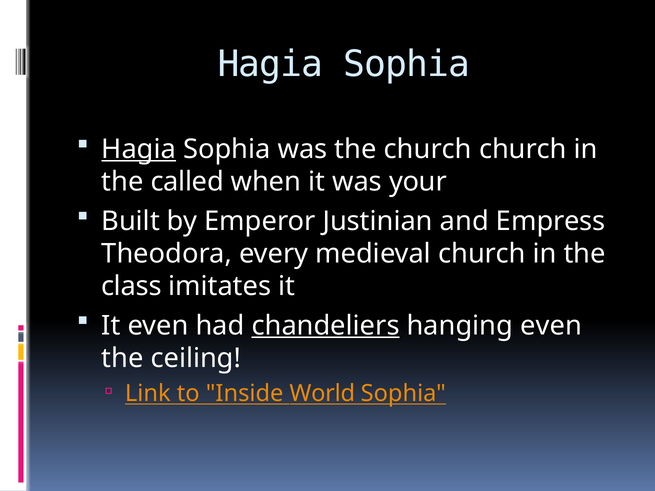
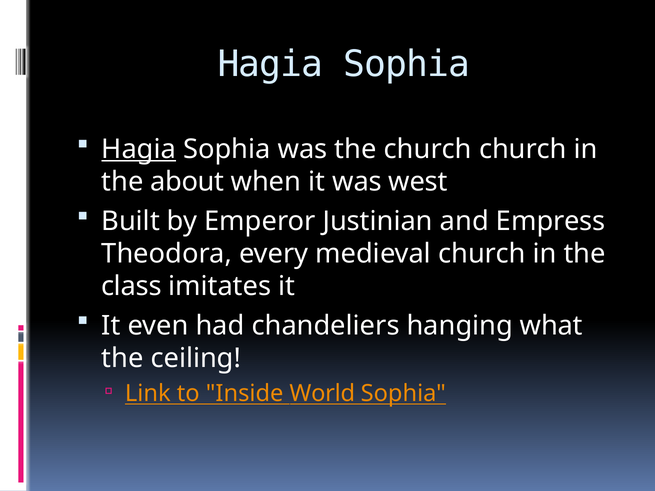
called: called -> about
your: your -> west
chandeliers underline: present -> none
hanging even: even -> what
